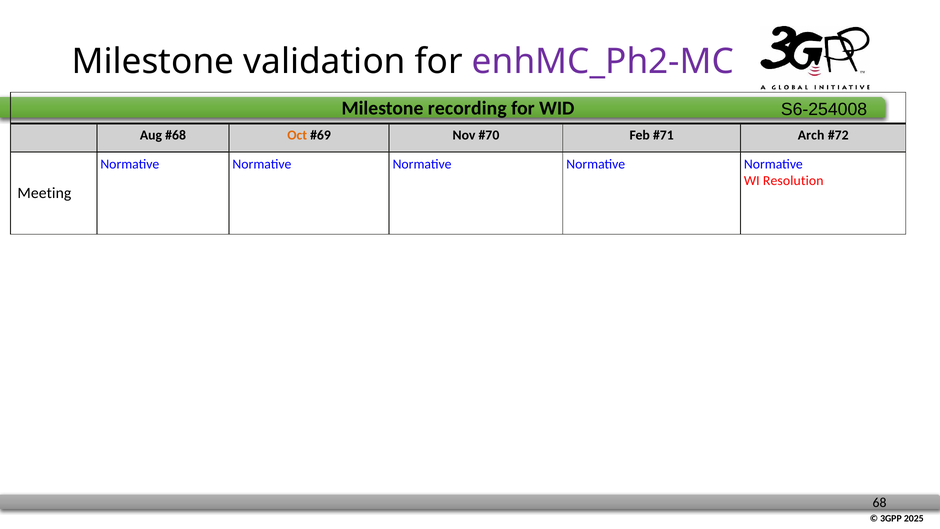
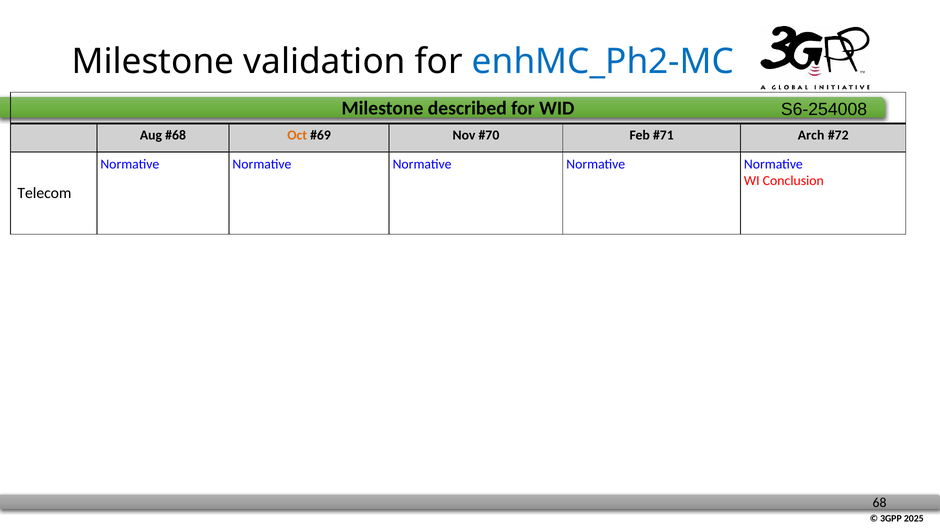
enhMC_Ph2-MC colour: purple -> blue
recording: recording -> described
Resolution: Resolution -> Conclusion
Meeting: Meeting -> Telecom
